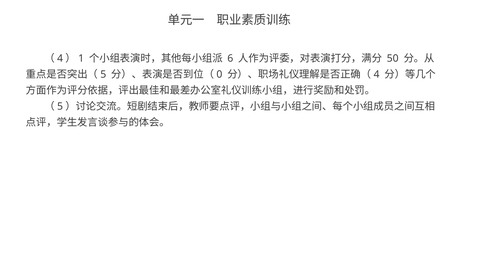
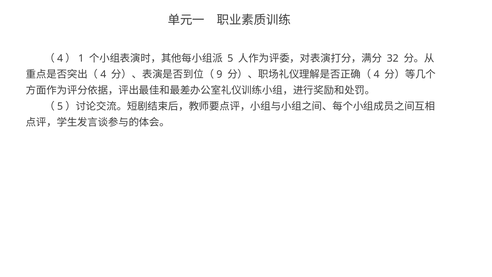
6 at (230, 59): 6 -> 5
50: 50 -> 32
5 at (103, 74): 5 -> 4
0: 0 -> 9
